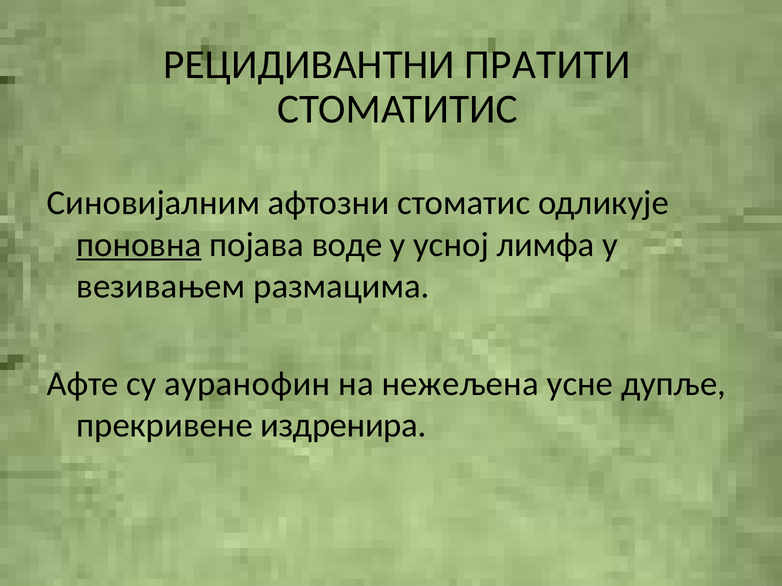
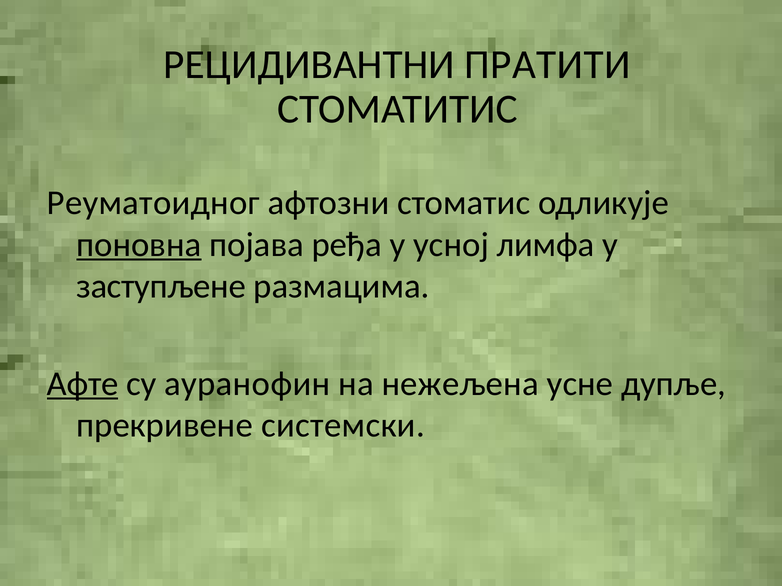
Синовијалним: Синовијалним -> Реуматоидног
воде: воде -> ређа
везивањем: везивањем -> заступљене
Афте underline: none -> present
издренира: издренира -> системски
